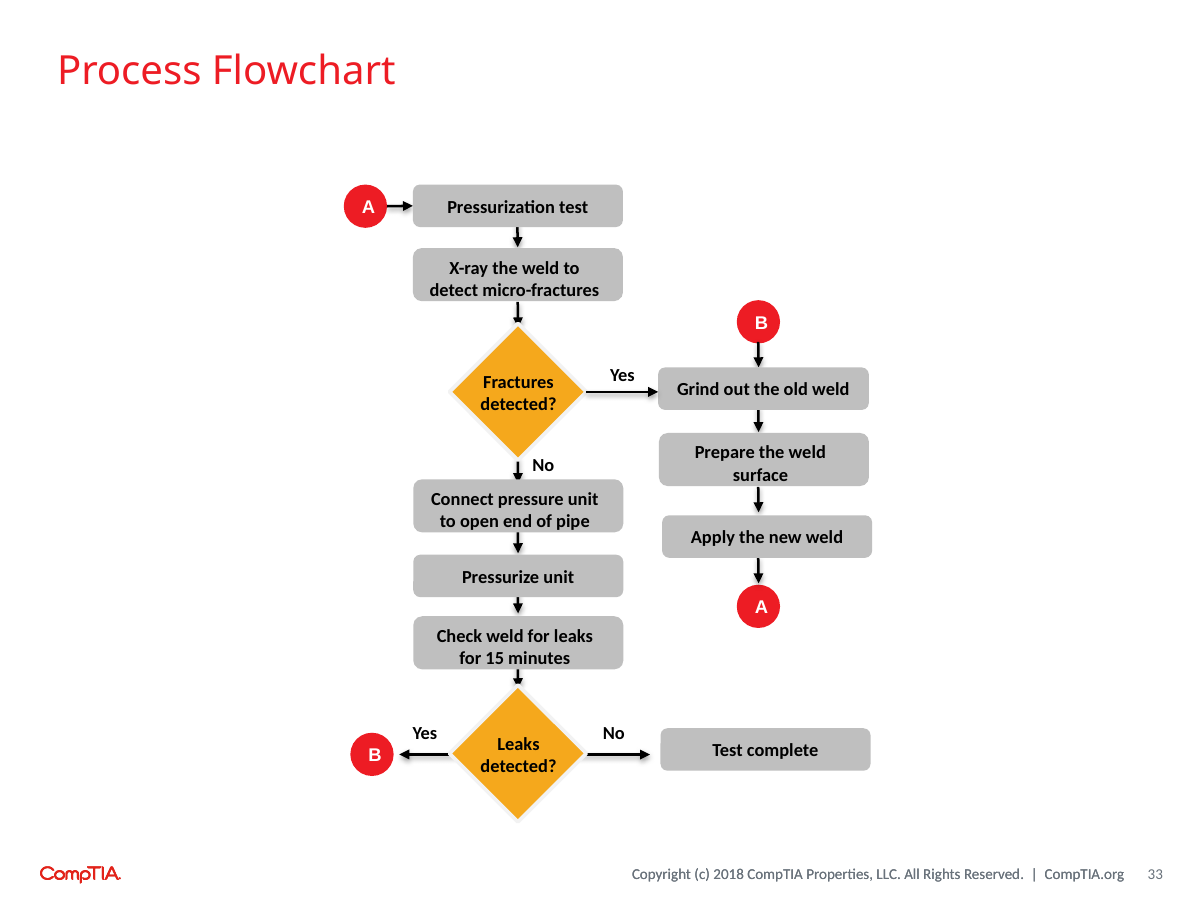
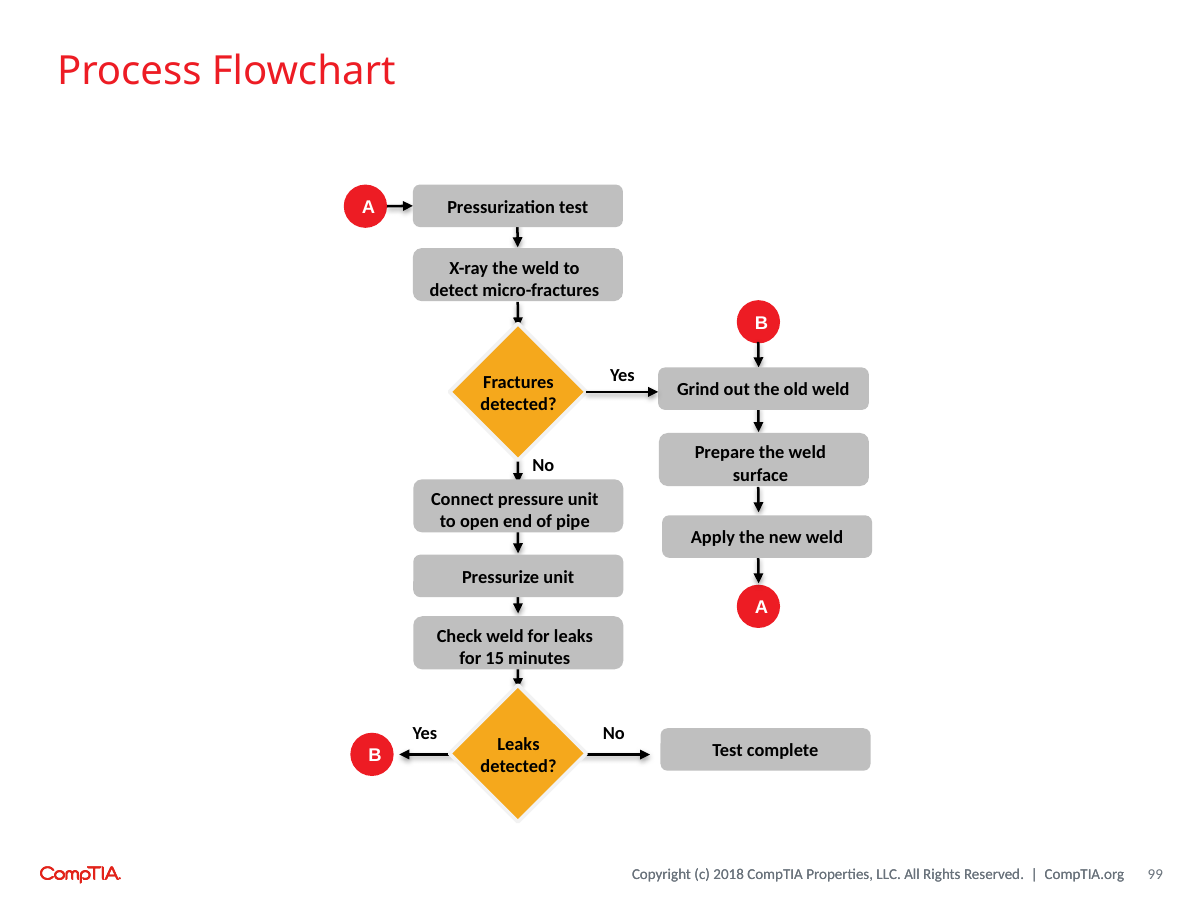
33: 33 -> 99
